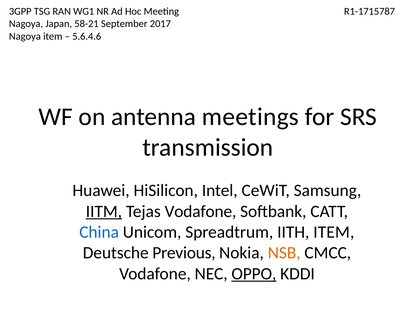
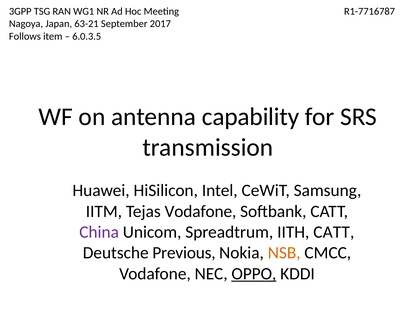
R1-1715787: R1-1715787 -> R1-7716787
58-21: 58-21 -> 63-21
Nagoya at (25, 36): Nagoya -> Follows
5.6.4.6: 5.6.4.6 -> 6.0.3.5
meetings: meetings -> capability
IITM underline: present -> none
China colour: blue -> purple
IITH ITEM: ITEM -> CATT
